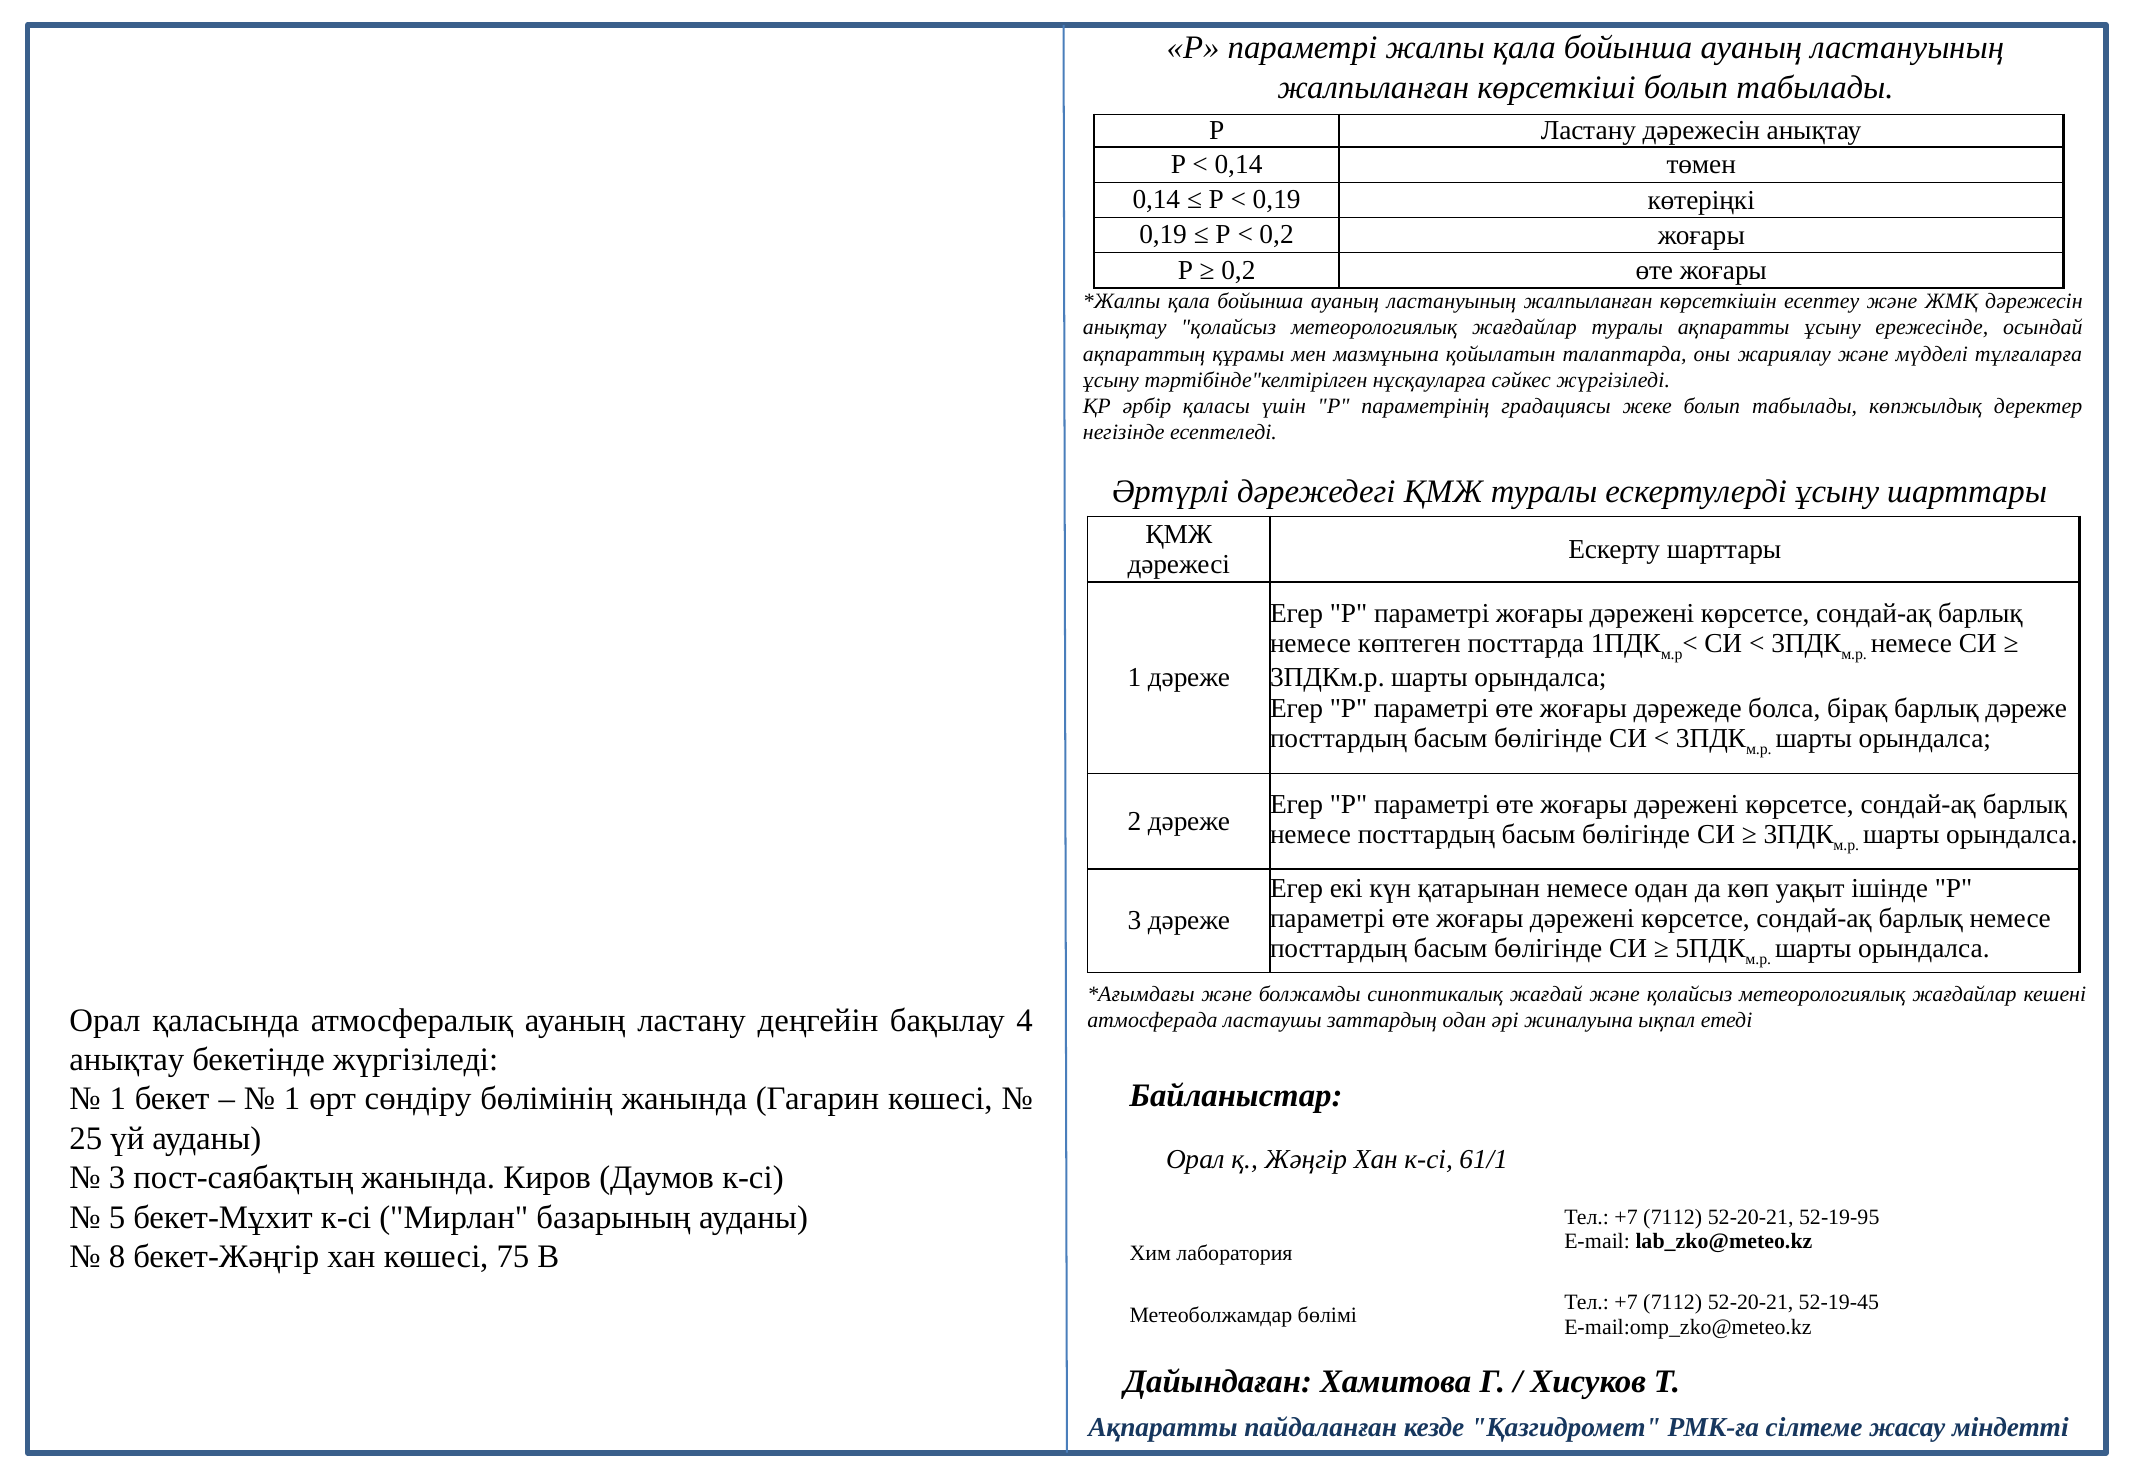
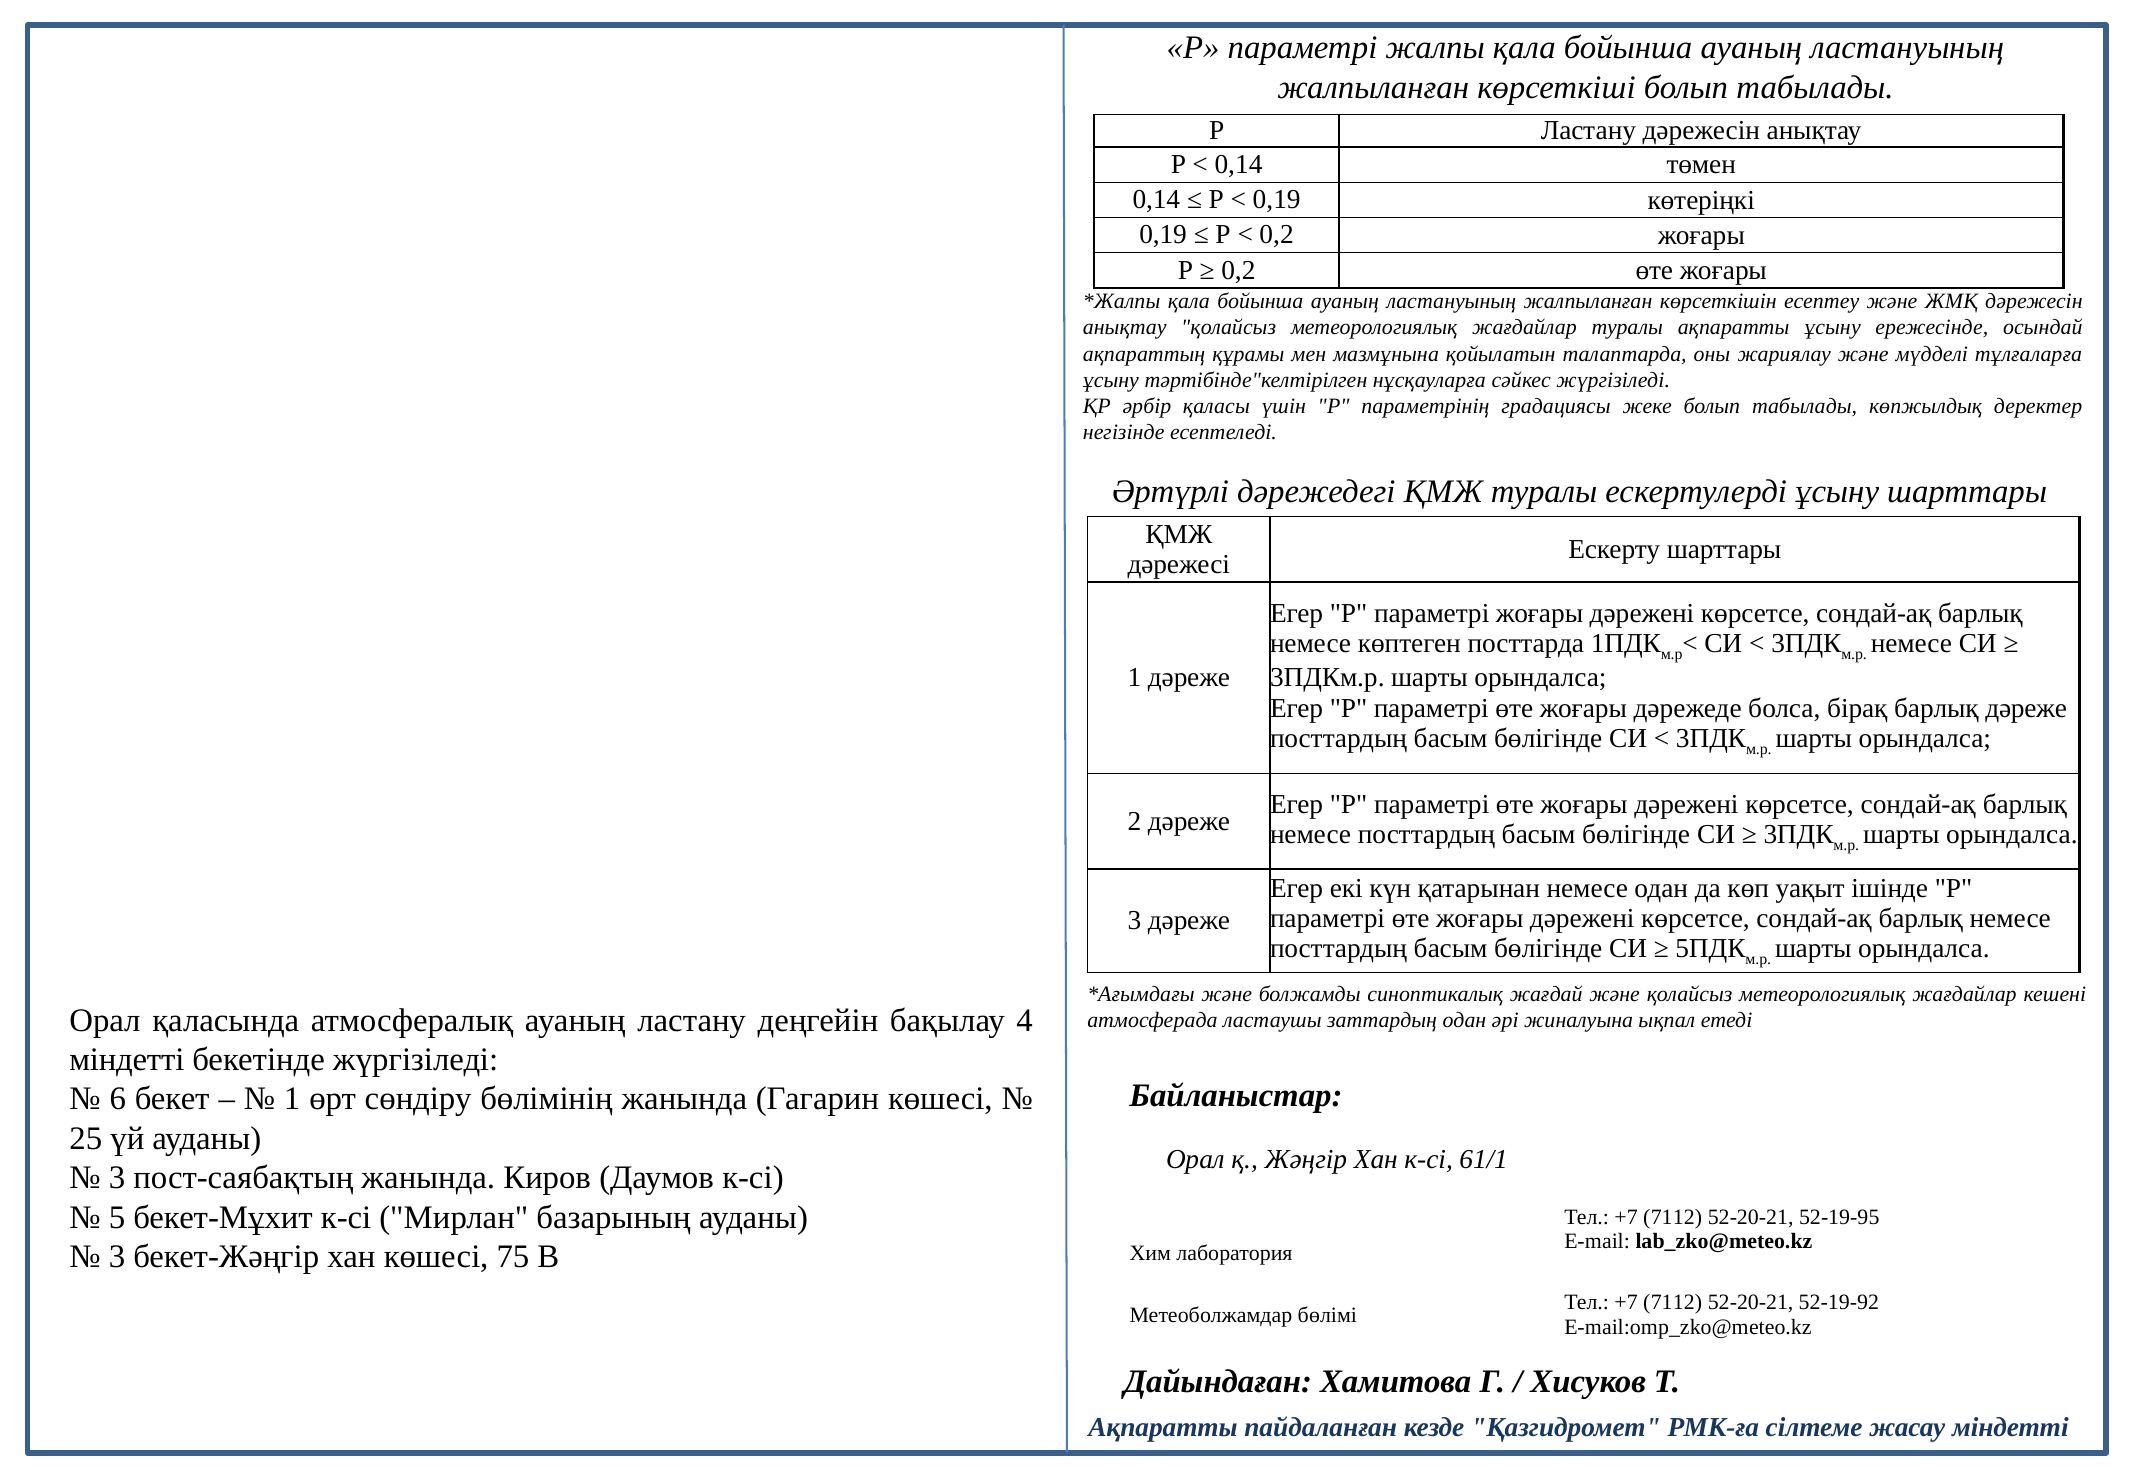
анықтау at (127, 1059): анықтау -> міндетті
1 at (118, 1099): 1 -> 6
8 at (117, 1256): 8 -> 3
52-19-45: 52-19-45 -> 52-19-92
